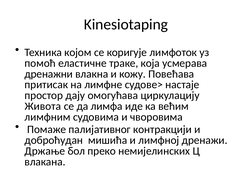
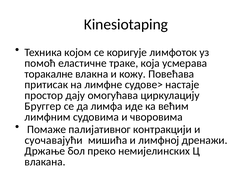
дренажни: дренажни -> торакалне
Живота: Живота -> Бруггер
доброћудан: доброћудан -> суочавајући
